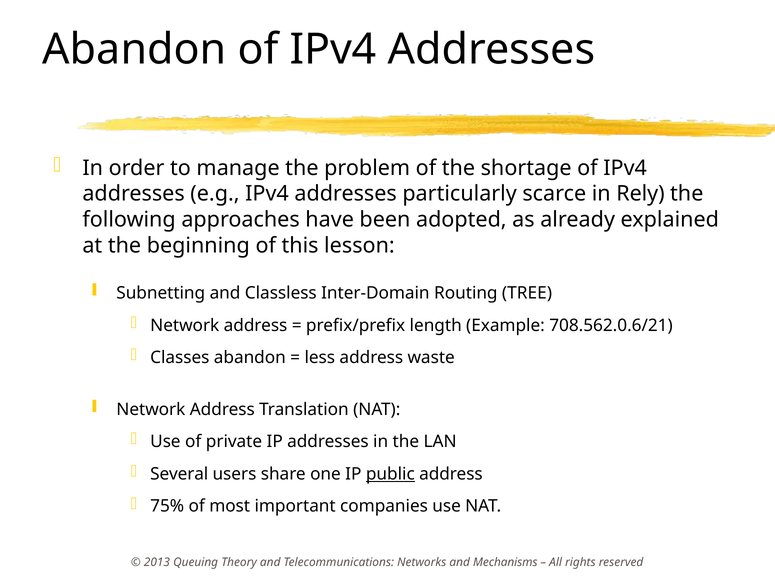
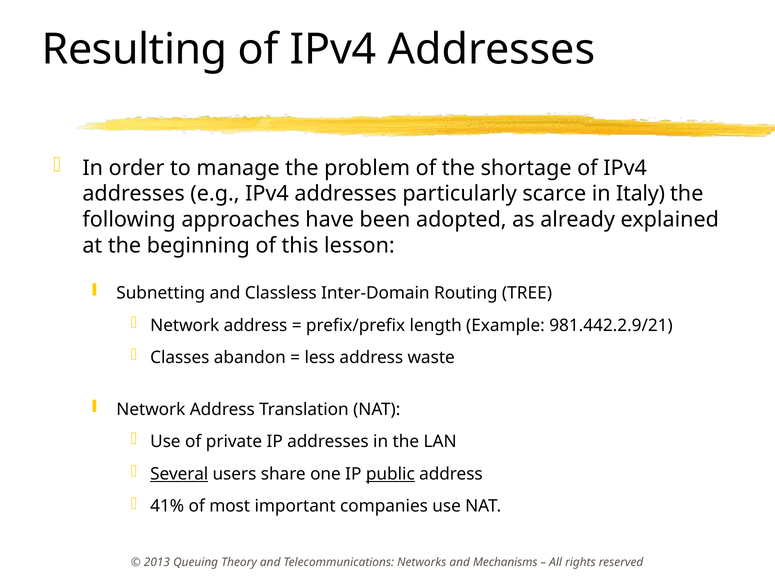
Abandon at (134, 49): Abandon -> Resulting
Rely: Rely -> Italy
708.562.0.6/21: 708.562.0.6/21 -> 981.442.2.9/21
Several underline: none -> present
75%: 75% -> 41%
